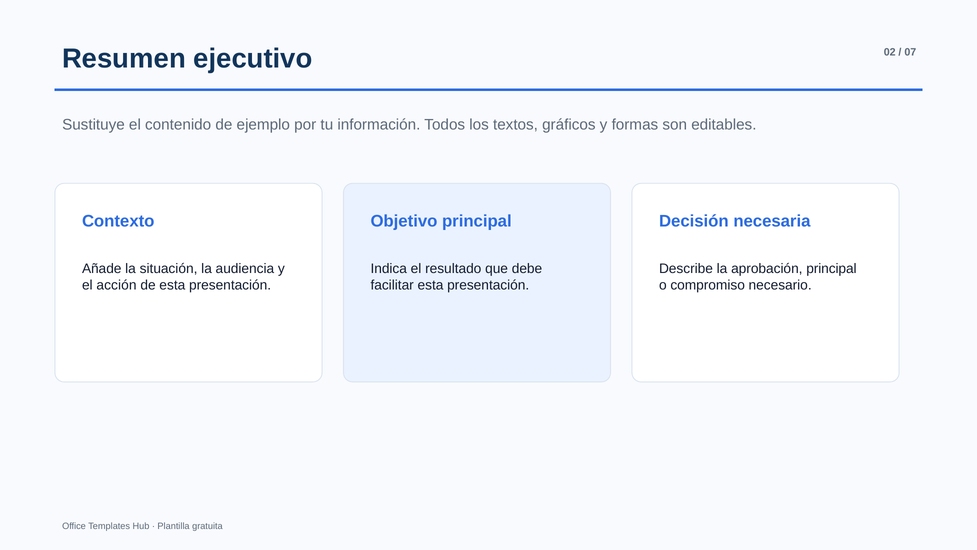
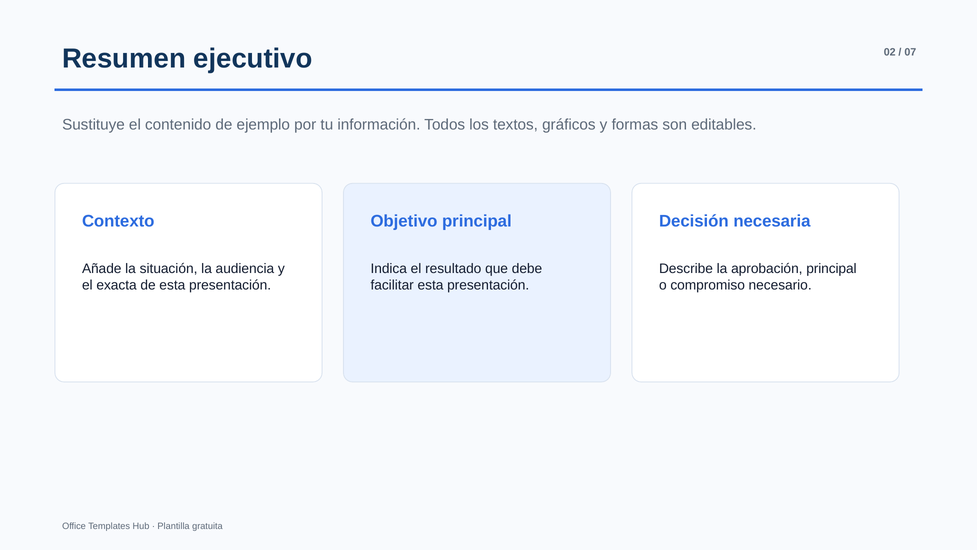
acción: acción -> exacta
